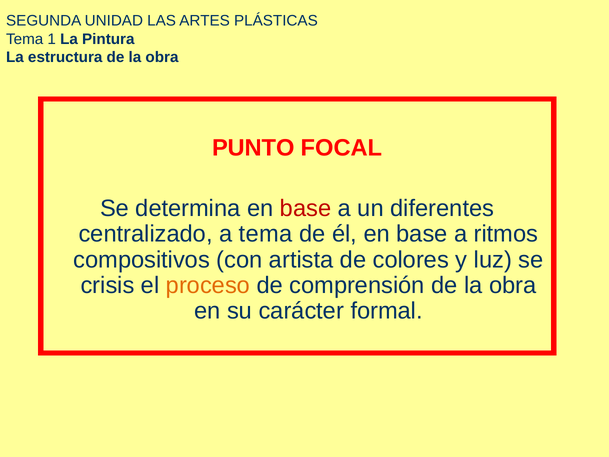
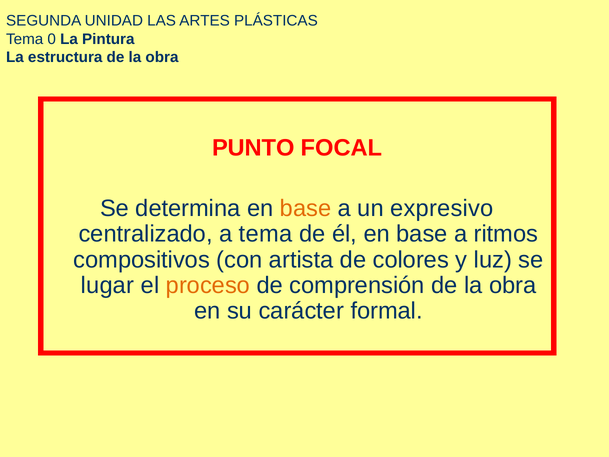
1: 1 -> 0
base at (306, 208) colour: red -> orange
diferentes: diferentes -> expresivo
crisis: crisis -> lugar
